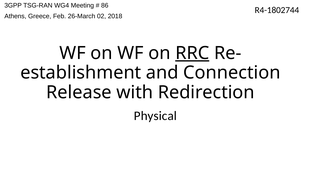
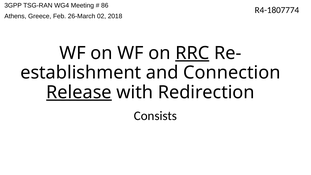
R4-1802744: R4-1802744 -> R4-1807774
Release underline: none -> present
Physical: Physical -> Consists
